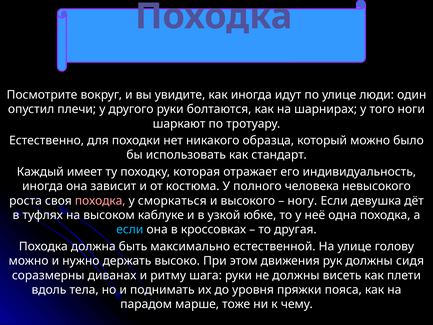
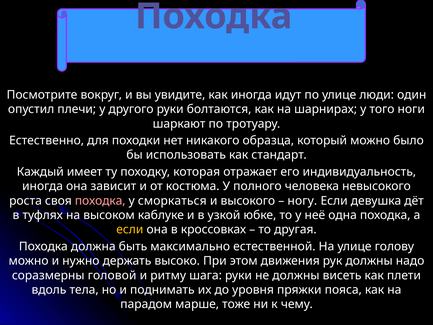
если at (130, 229) colour: light blue -> yellow
сидя: сидя -> надо
диванах: диванах -> головой
